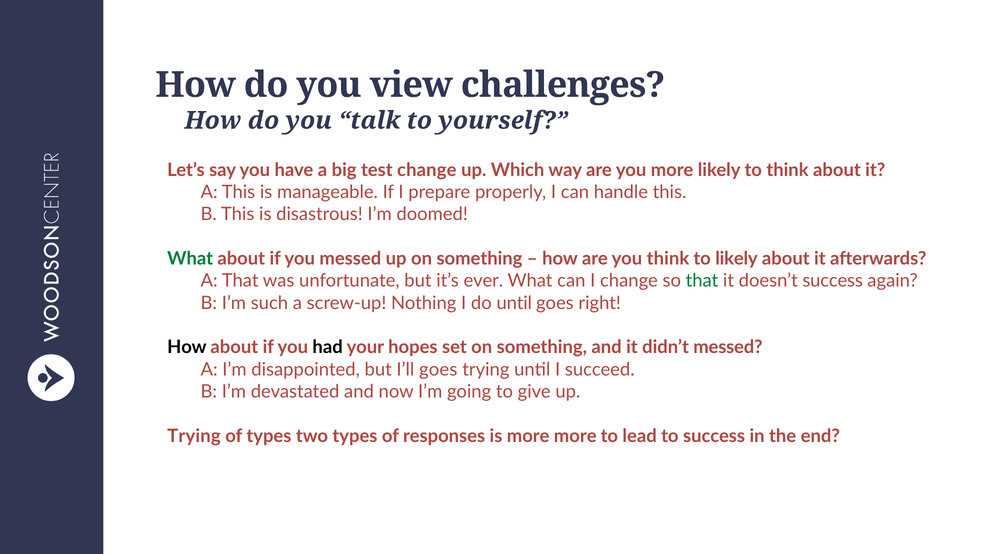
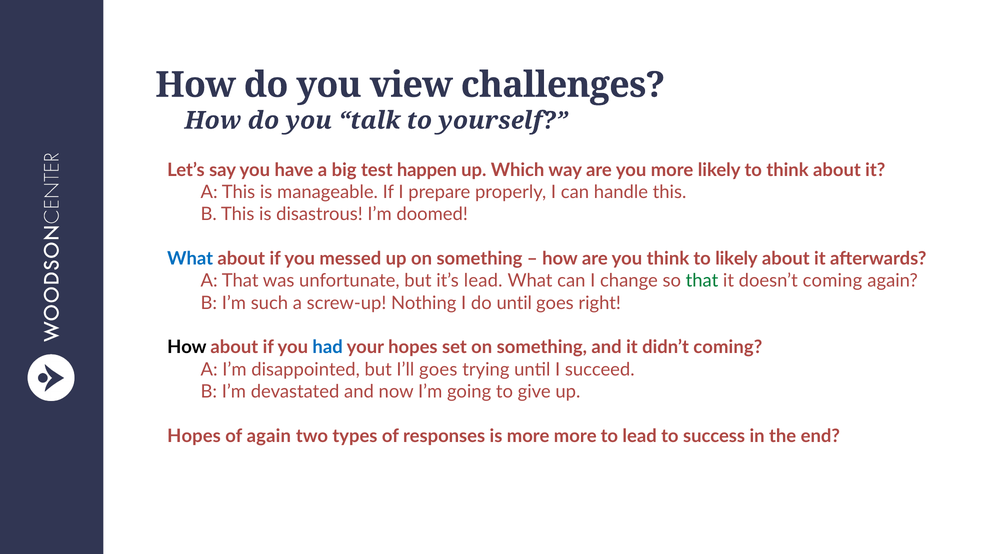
test change: change -> happen
What at (190, 258) colour: green -> blue
it’s ever: ever -> lead
doesn’t success: success -> coming
had colour: black -> blue
didn’t messed: messed -> coming
Trying at (194, 436): Trying -> Hopes
of types: types -> again
